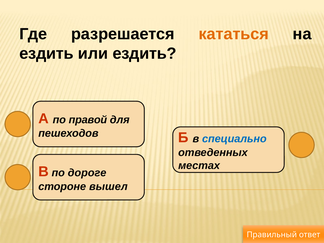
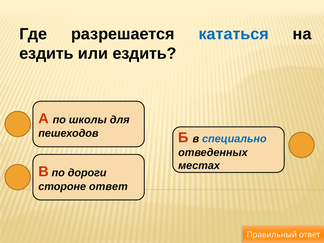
кататься colour: orange -> blue
правой: правой -> школы
дороге: дороге -> дороги
стороне вышел: вышел -> ответ
